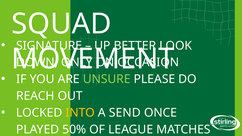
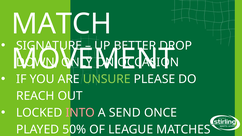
SQUAD: SQUAD -> MATCH
LOOK: LOOK -> DROP
INTO colour: yellow -> pink
